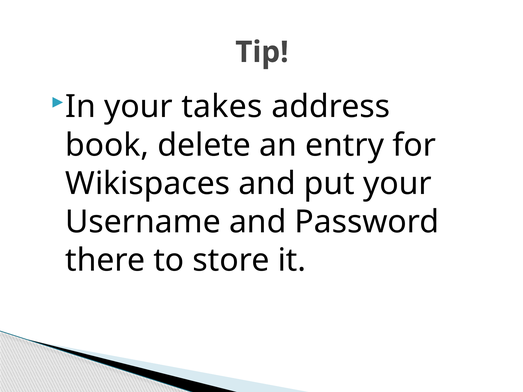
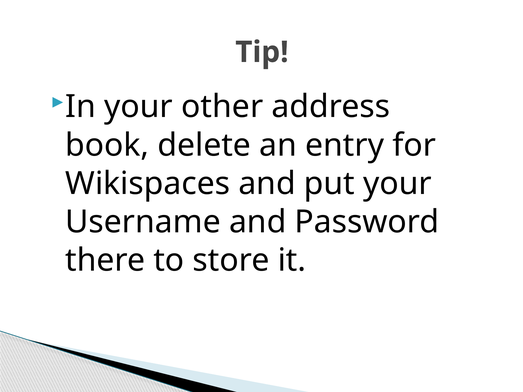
takes: takes -> other
